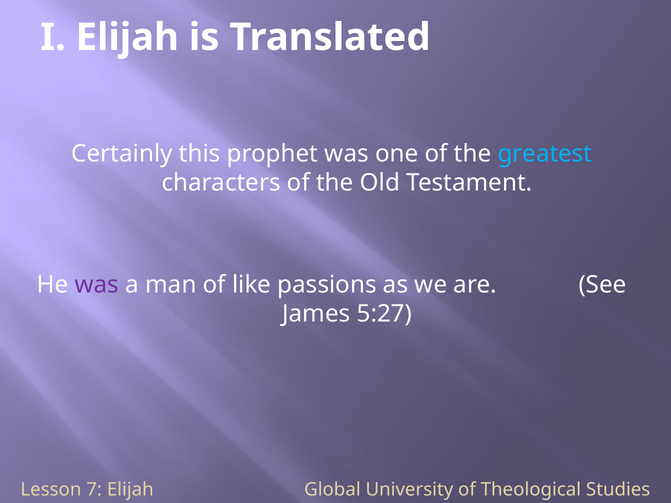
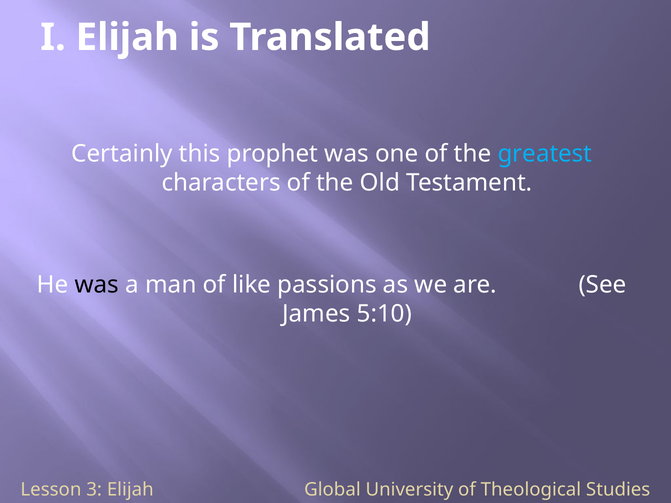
was at (97, 285) colour: purple -> black
5:27: 5:27 -> 5:10
7: 7 -> 3
